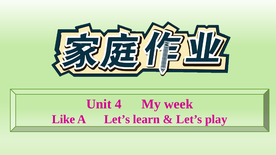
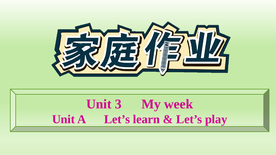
4: 4 -> 3
Like at (64, 119): Like -> Unit
